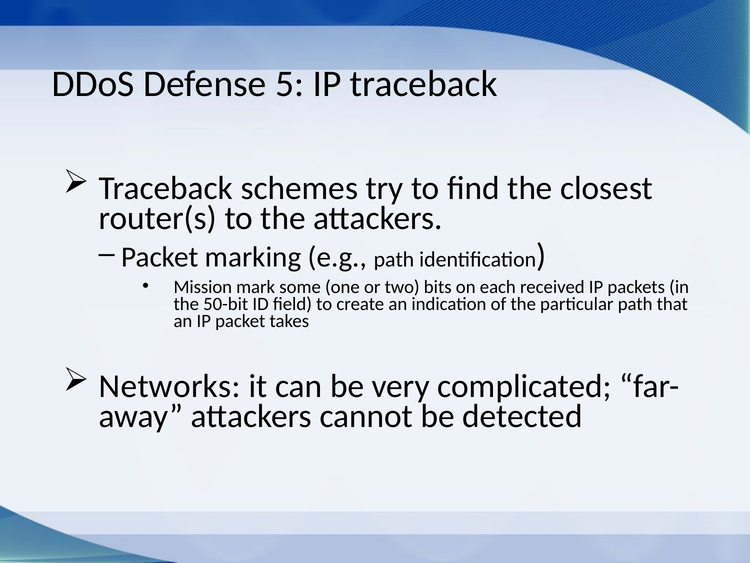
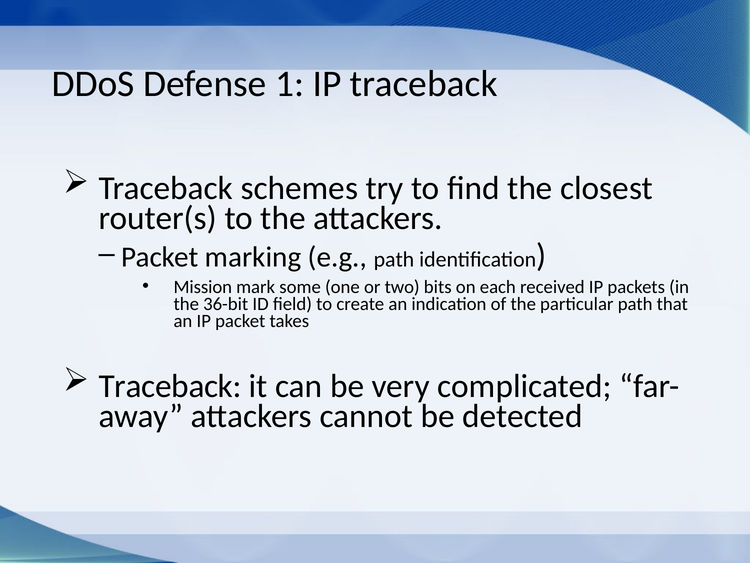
5: 5 -> 1
50-bit: 50-bit -> 36-bit
Networks at (170, 386): Networks -> Traceback
